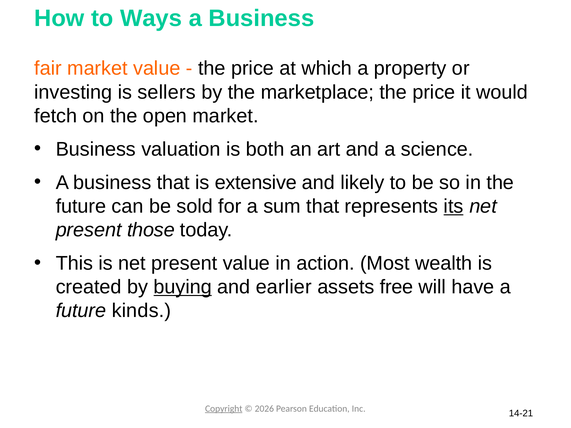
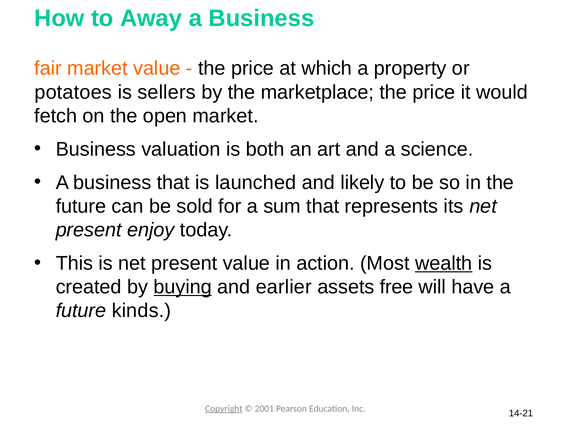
Ways: Ways -> Away
investing: investing -> potatoes
extensive: extensive -> launched
its underline: present -> none
those: those -> enjoy
wealth underline: none -> present
2026: 2026 -> 2001
